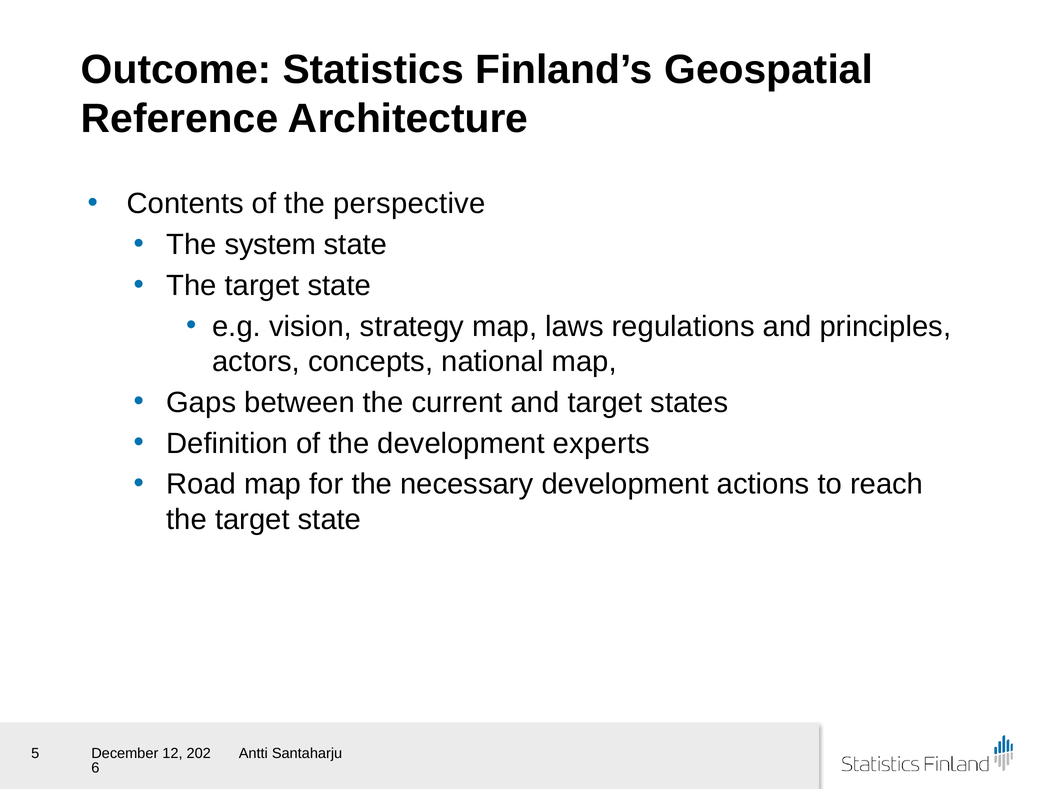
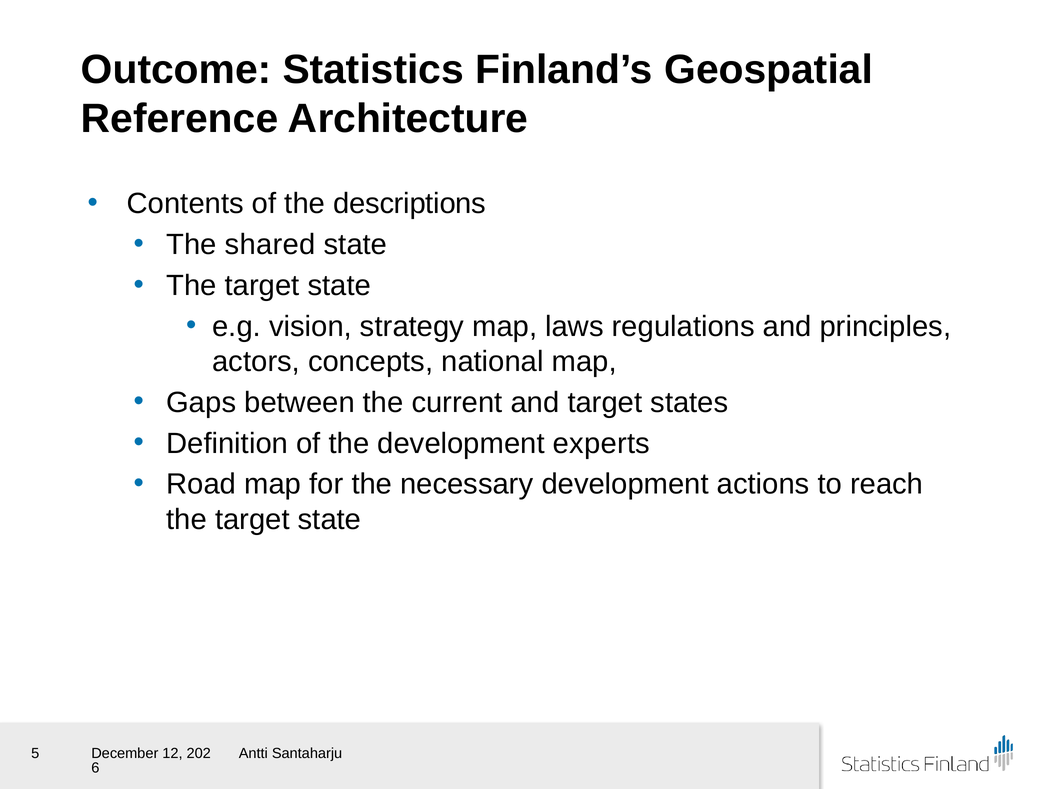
perspective: perspective -> descriptions
system: system -> shared
